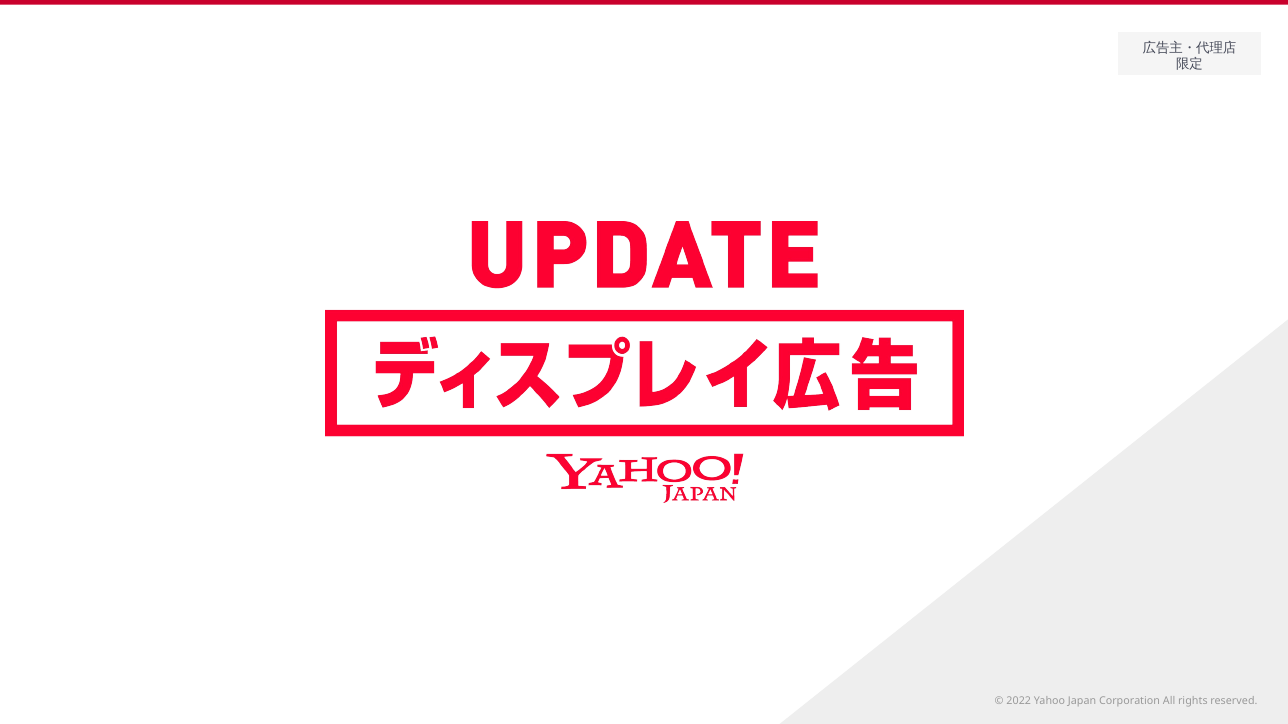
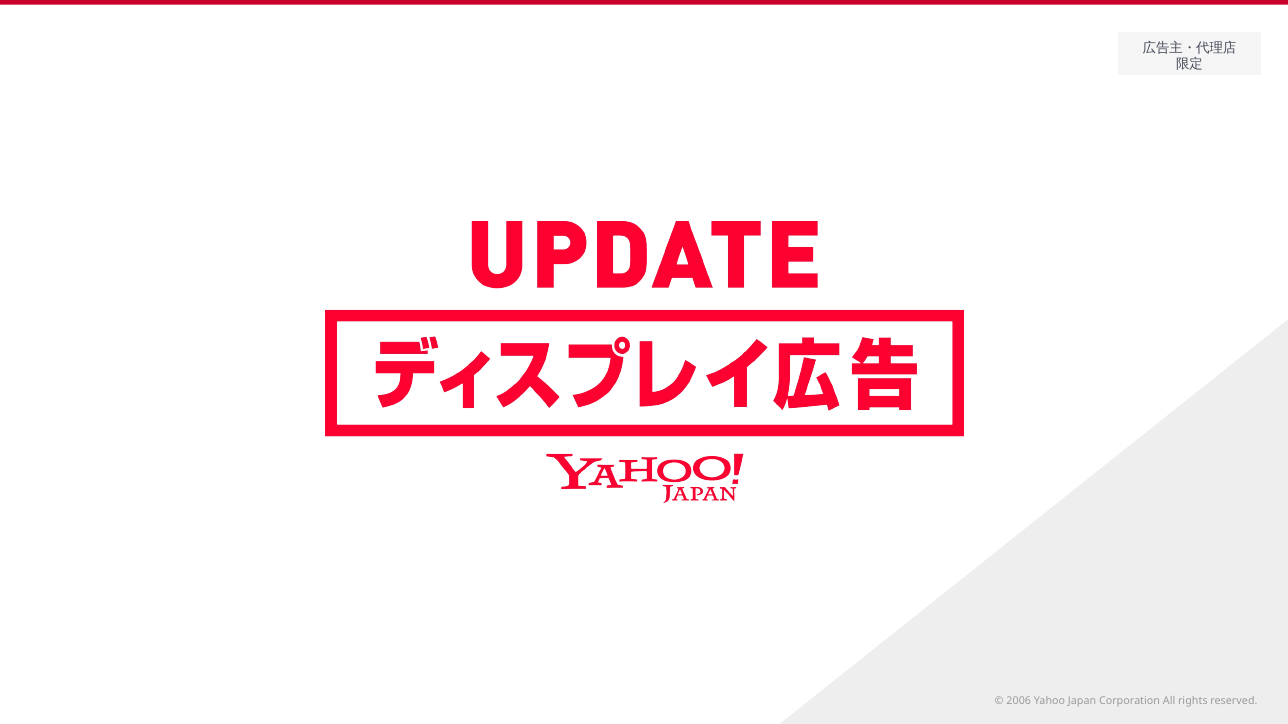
2022: 2022 -> 2006
